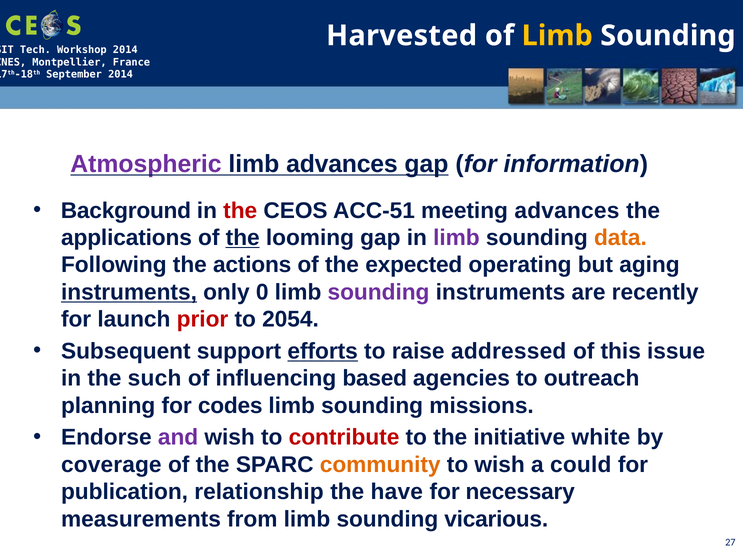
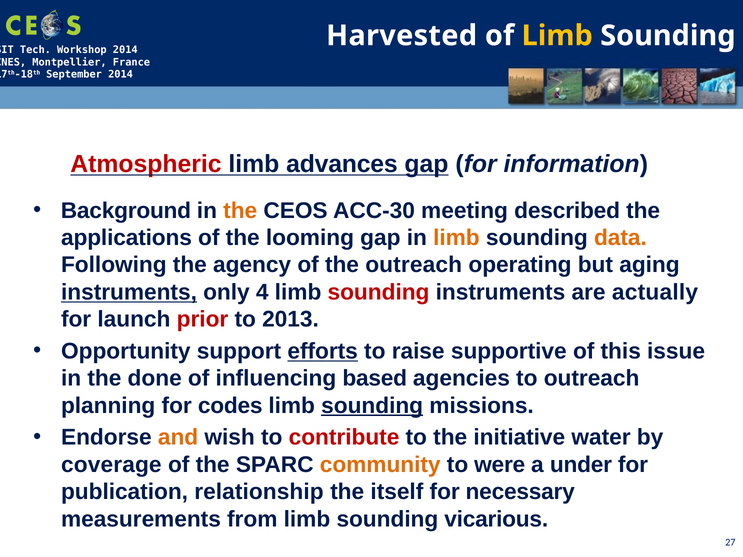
Atmospheric colour: purple -> red
the at (240, 211) colour: red -> orange
ACC-51: ACC-51 -> ACC-30
meeting advances: advances -> described
the at (243, 238) underline: present -> none
limb at (456, 238) colour: purple -> orange
actions: actions -> agency
the expected: expected -> outreach
0: 0 -> 4
sounding at (379, 292) colour: purple -> red
recently: recently -> actually
2054: 2054 -> 2013
Subsequent: Subsequent -> Opportunity
addressed: addressed -> supportive
such: such -> done
sounding at (372, 406) underline: none -> present
and colour: purple -> orange
white: white -> water
to wish: wish -> were
could: could -> under
have: have -> itself
